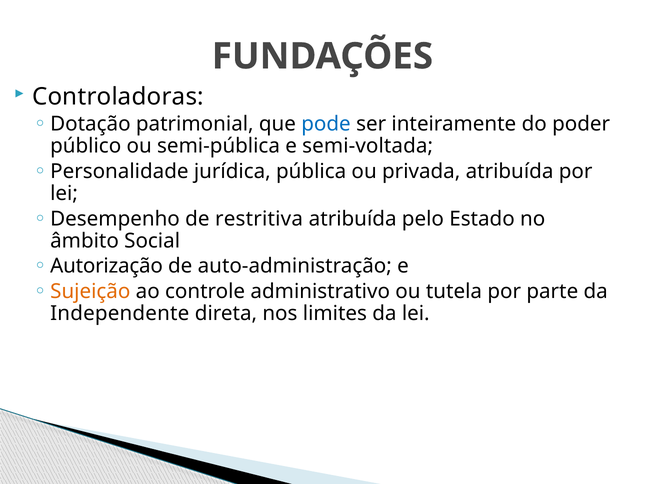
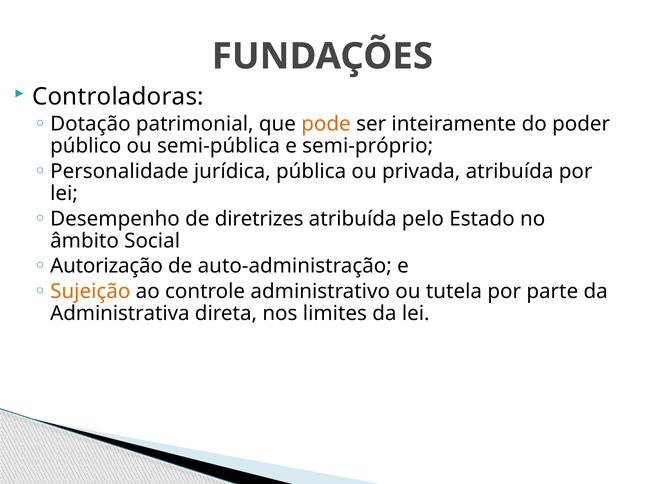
pode colour: blue -> orange
semi-voltada: semi-voltada -> semi-próprio
restritiva: restritiva -> diretrizes
Independente: Independente -> Administrativa
